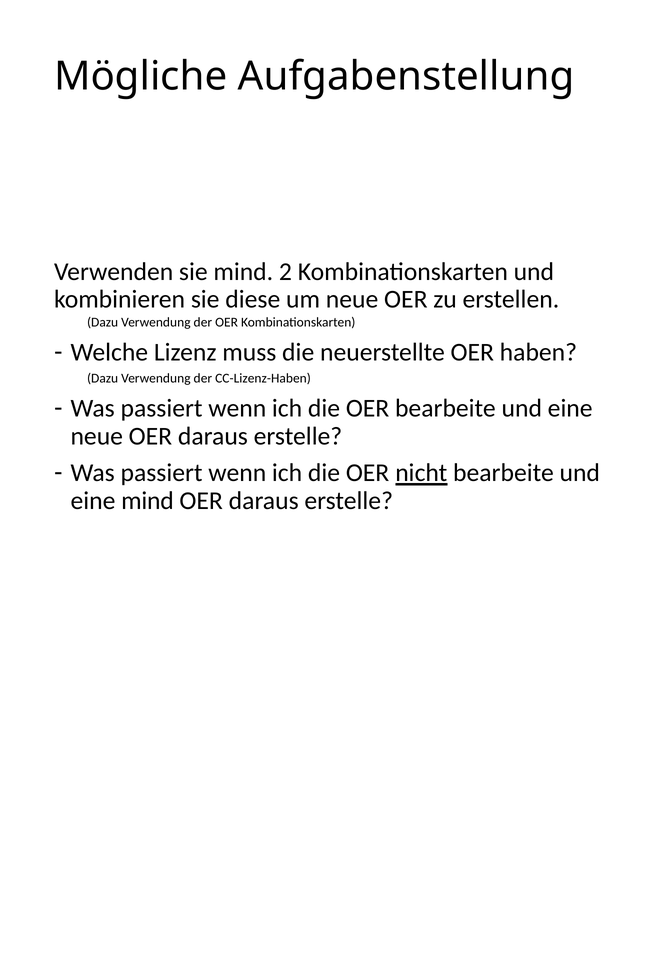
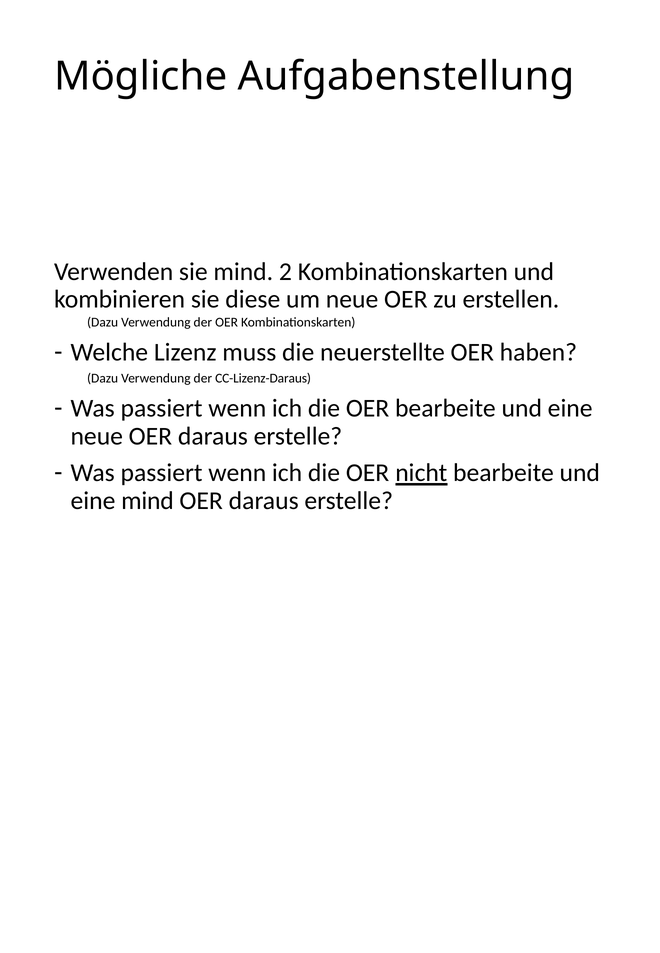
CC-Lizenz-Haben: CC-Lizenz-Haben -> CC-Lizenz-Daraus
